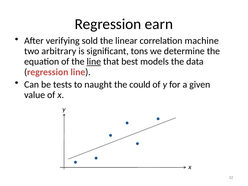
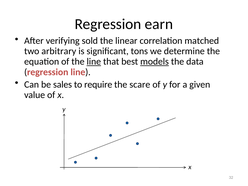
machine: machine -> matched
models underline: none -> present
tests: tests -> sales
naught: naught -> require
could: could -> scare
